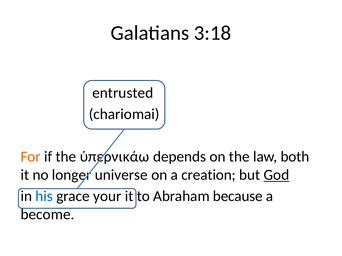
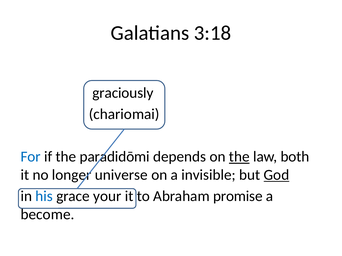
entrusted: entrusted -> graciously
For colour: orange -> blue
ὑπερνικάω: ὑπερνικάω -> paradidōmi
the at (239, 157) underline: none -> present
creation: creation -> invisible
because: because -> promise
